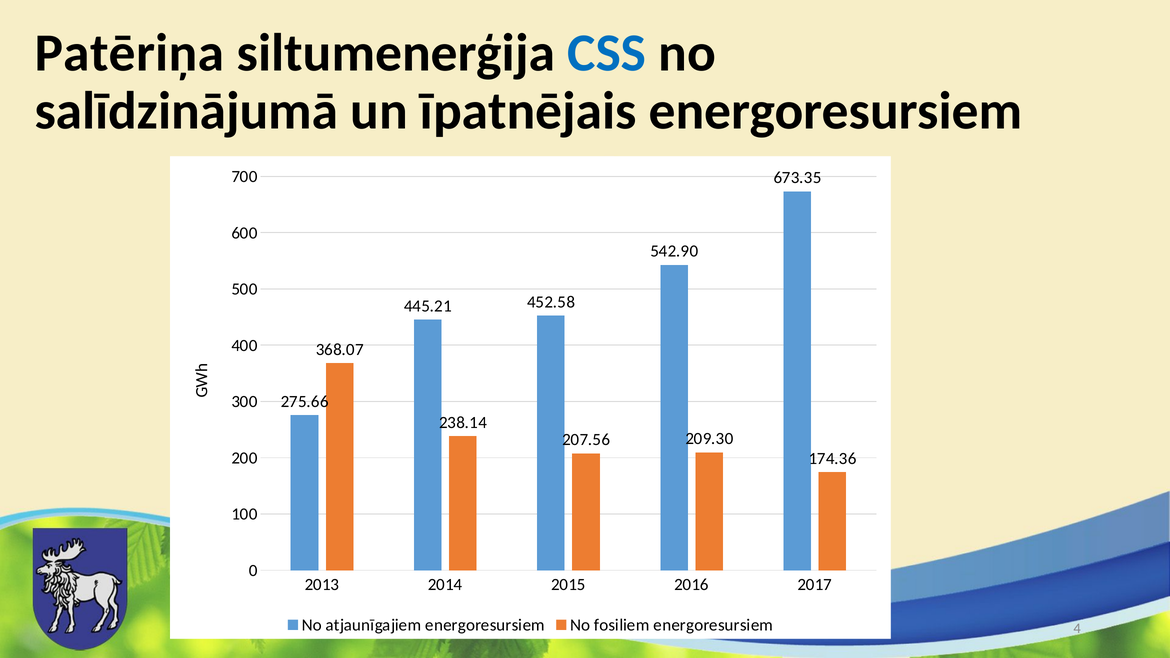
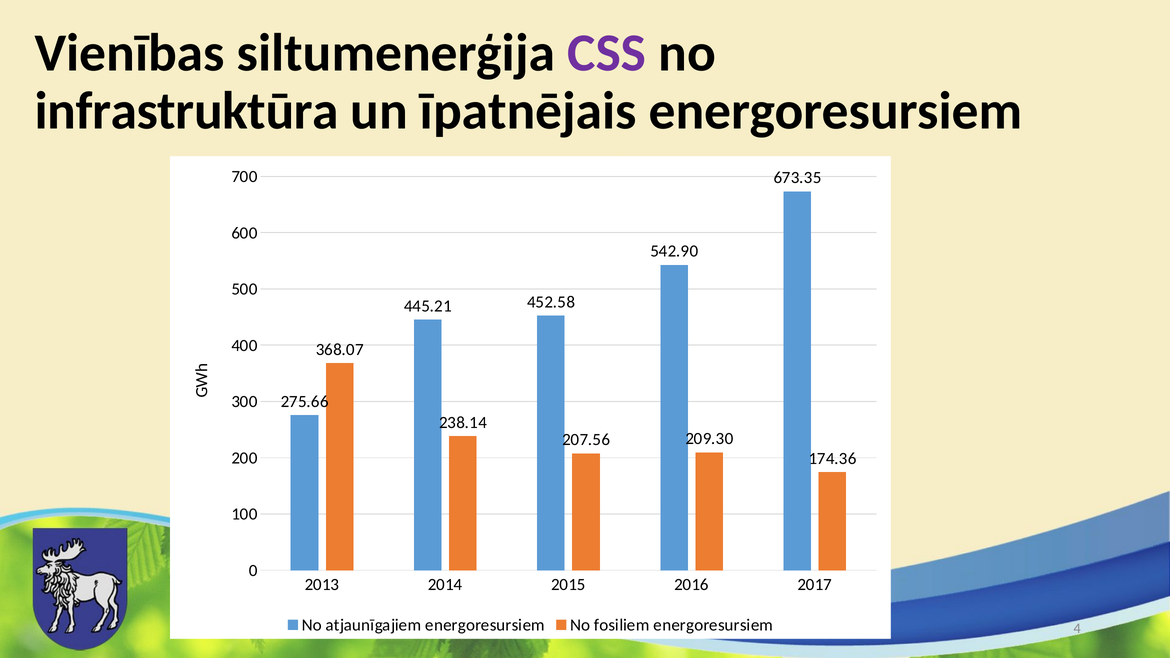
Patēriņa: Patēriņa -> Vienības
CSS colour: blue -> purple
salīdzinājumā: salīdzinājumā -> infrastruktūra
